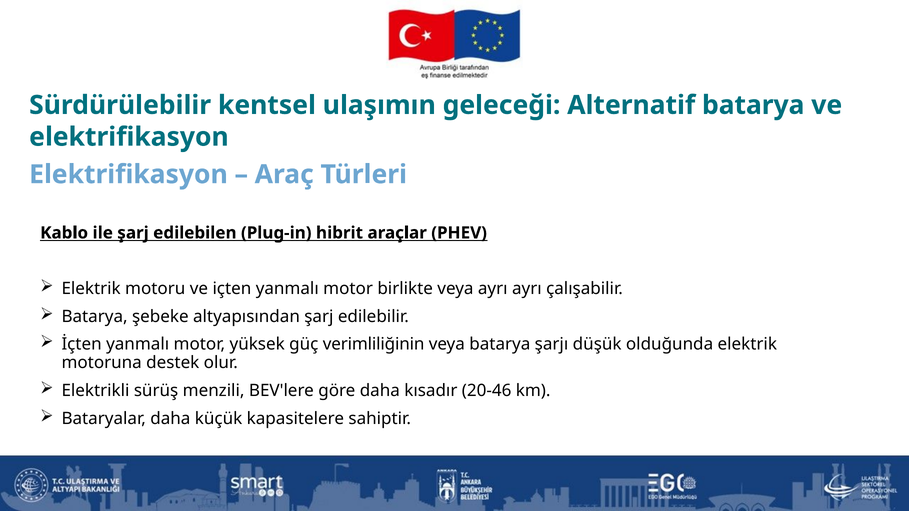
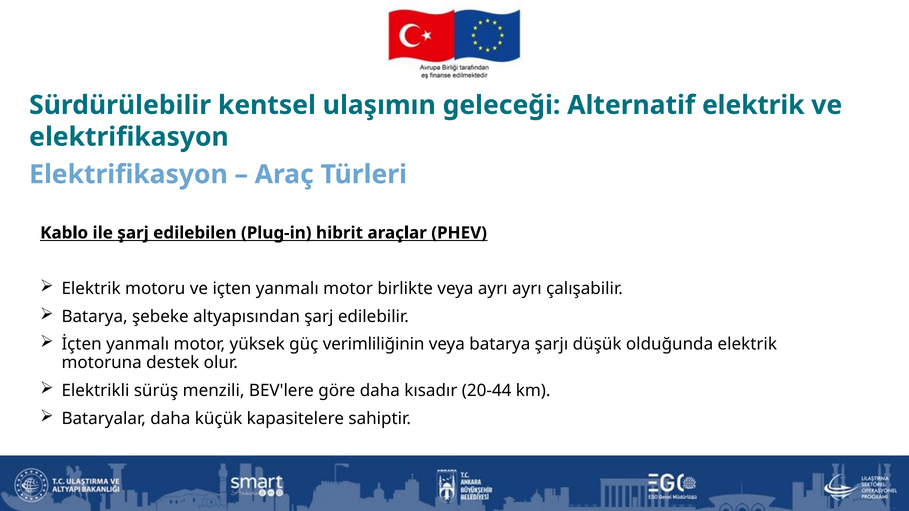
Alternatif batarya: batarya -> elektrik
20-46: 20-46 -> 20-44
